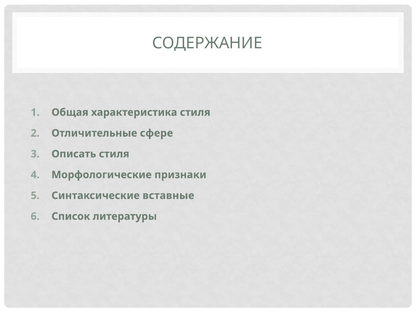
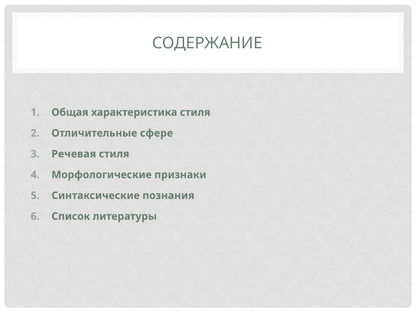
Описать: Описать -> Речевая
вставные: вставные -> познания
